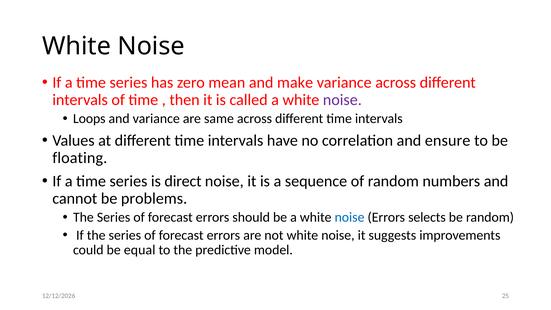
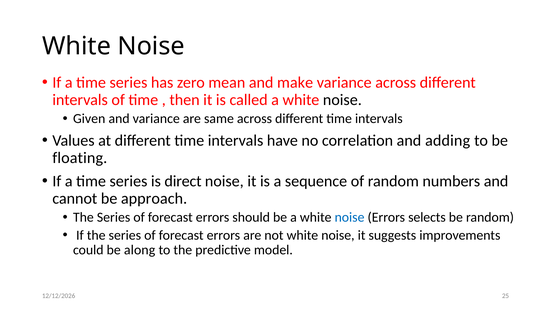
noise at (342, 100) colour: purple -> black
Loops: Loops -> Given
ensure: ensure -> adding
problems: problems -> approach
equal: equal -> along
